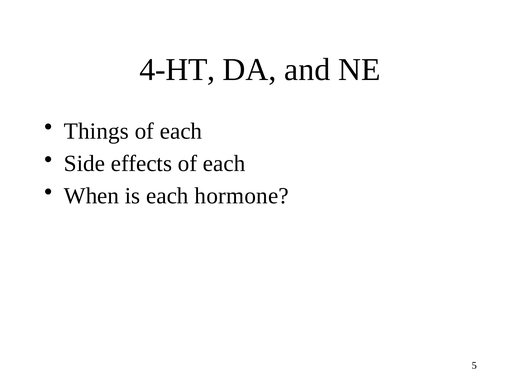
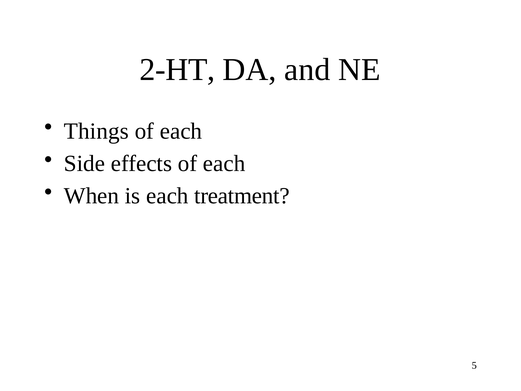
4-HT: 4-HT -> 2-HT
hormone: hormone -> treatment
